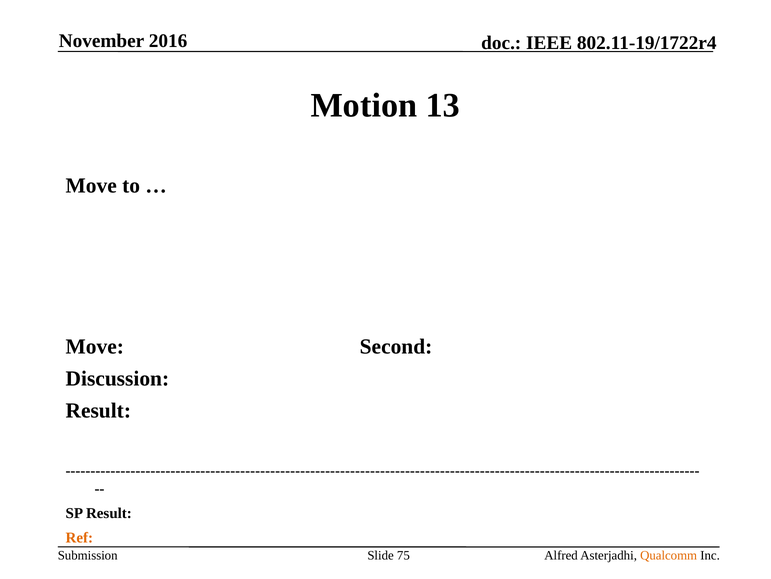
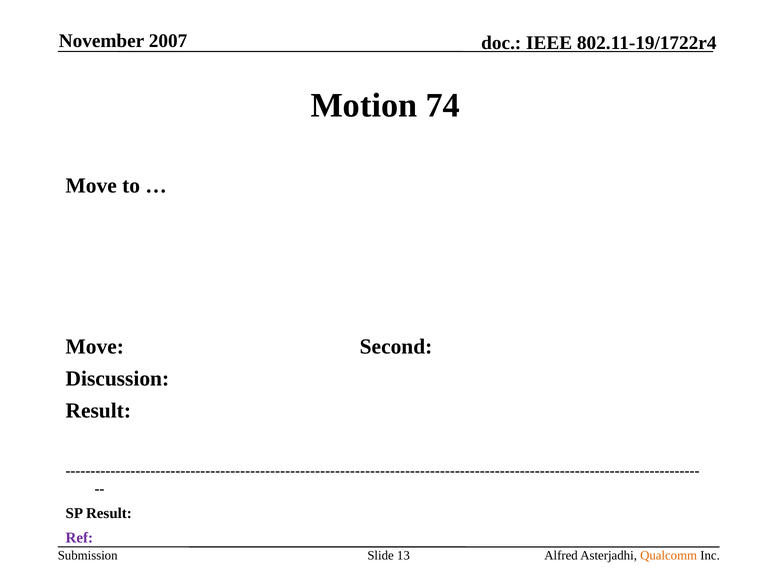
2016: 2016 -> 2007
13: 13 -> 74
Ref colour: orange -> purple
75: 75 -> 13
